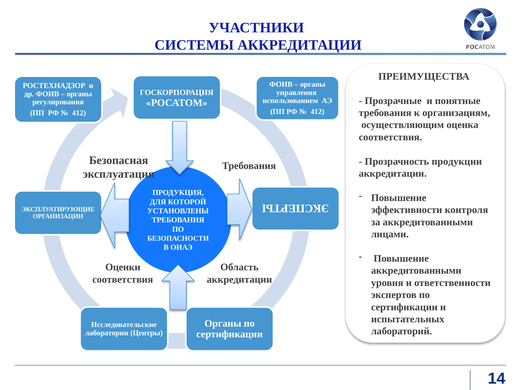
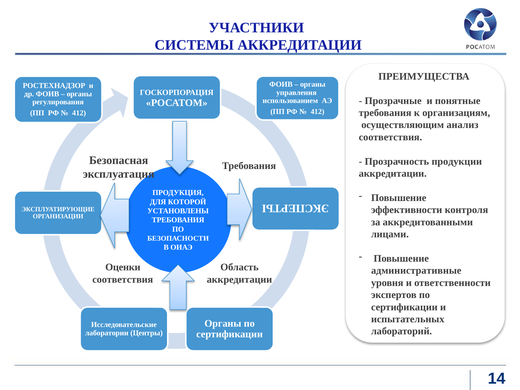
оценка: оценка -> анализ
аккредитованными at (416, 271): аккредитованными -> административные
